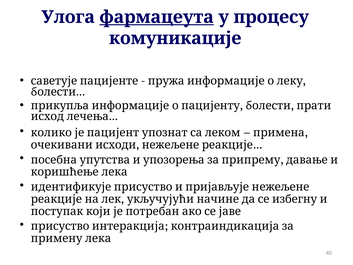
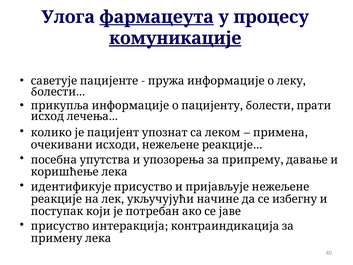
комуникације underline: none -> present
